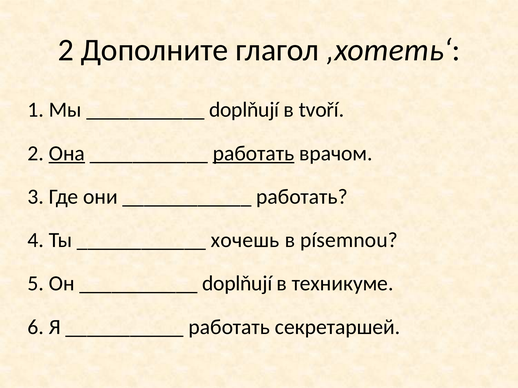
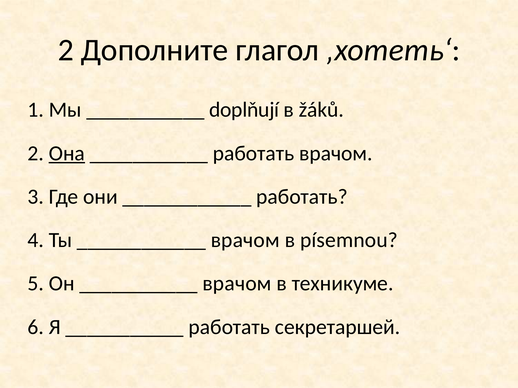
tvoří: tvoří -> žáků
работать at (253, 153) underline: present -> none
хочешь at (245, 240): хочешь -> врачом
doplňují at (237, 284): doplňují -> врачом
